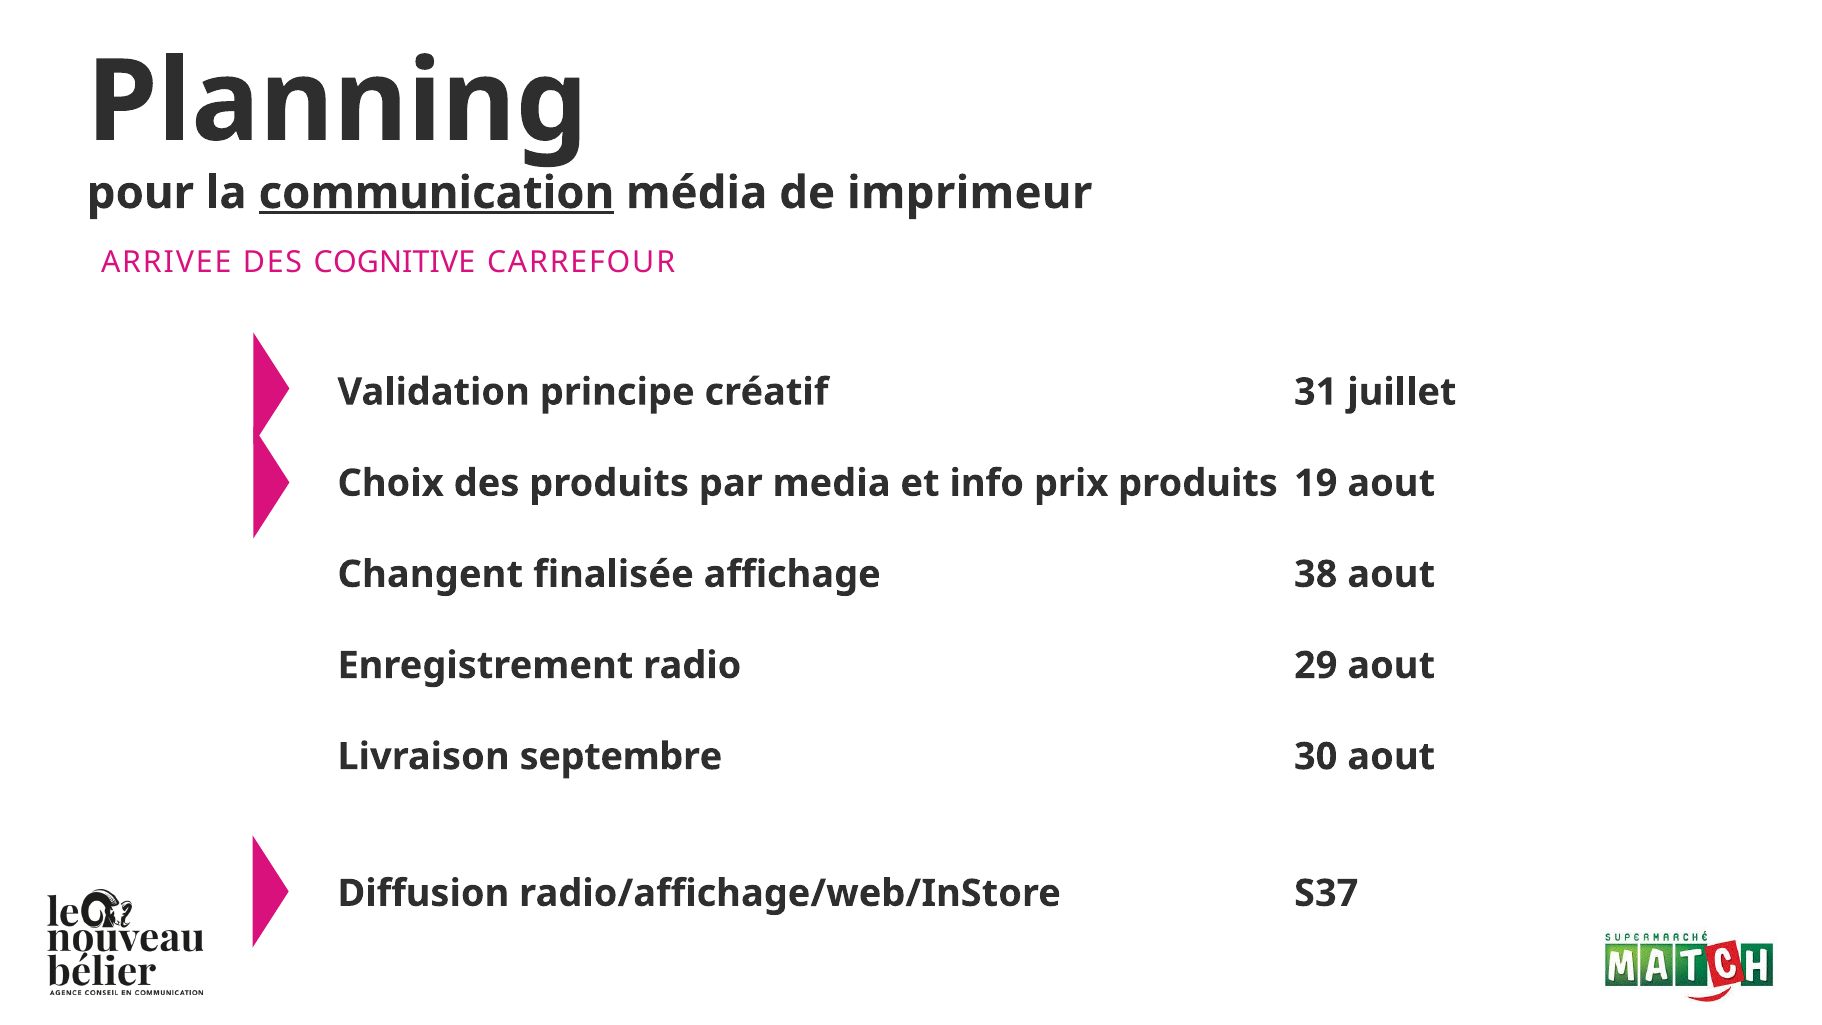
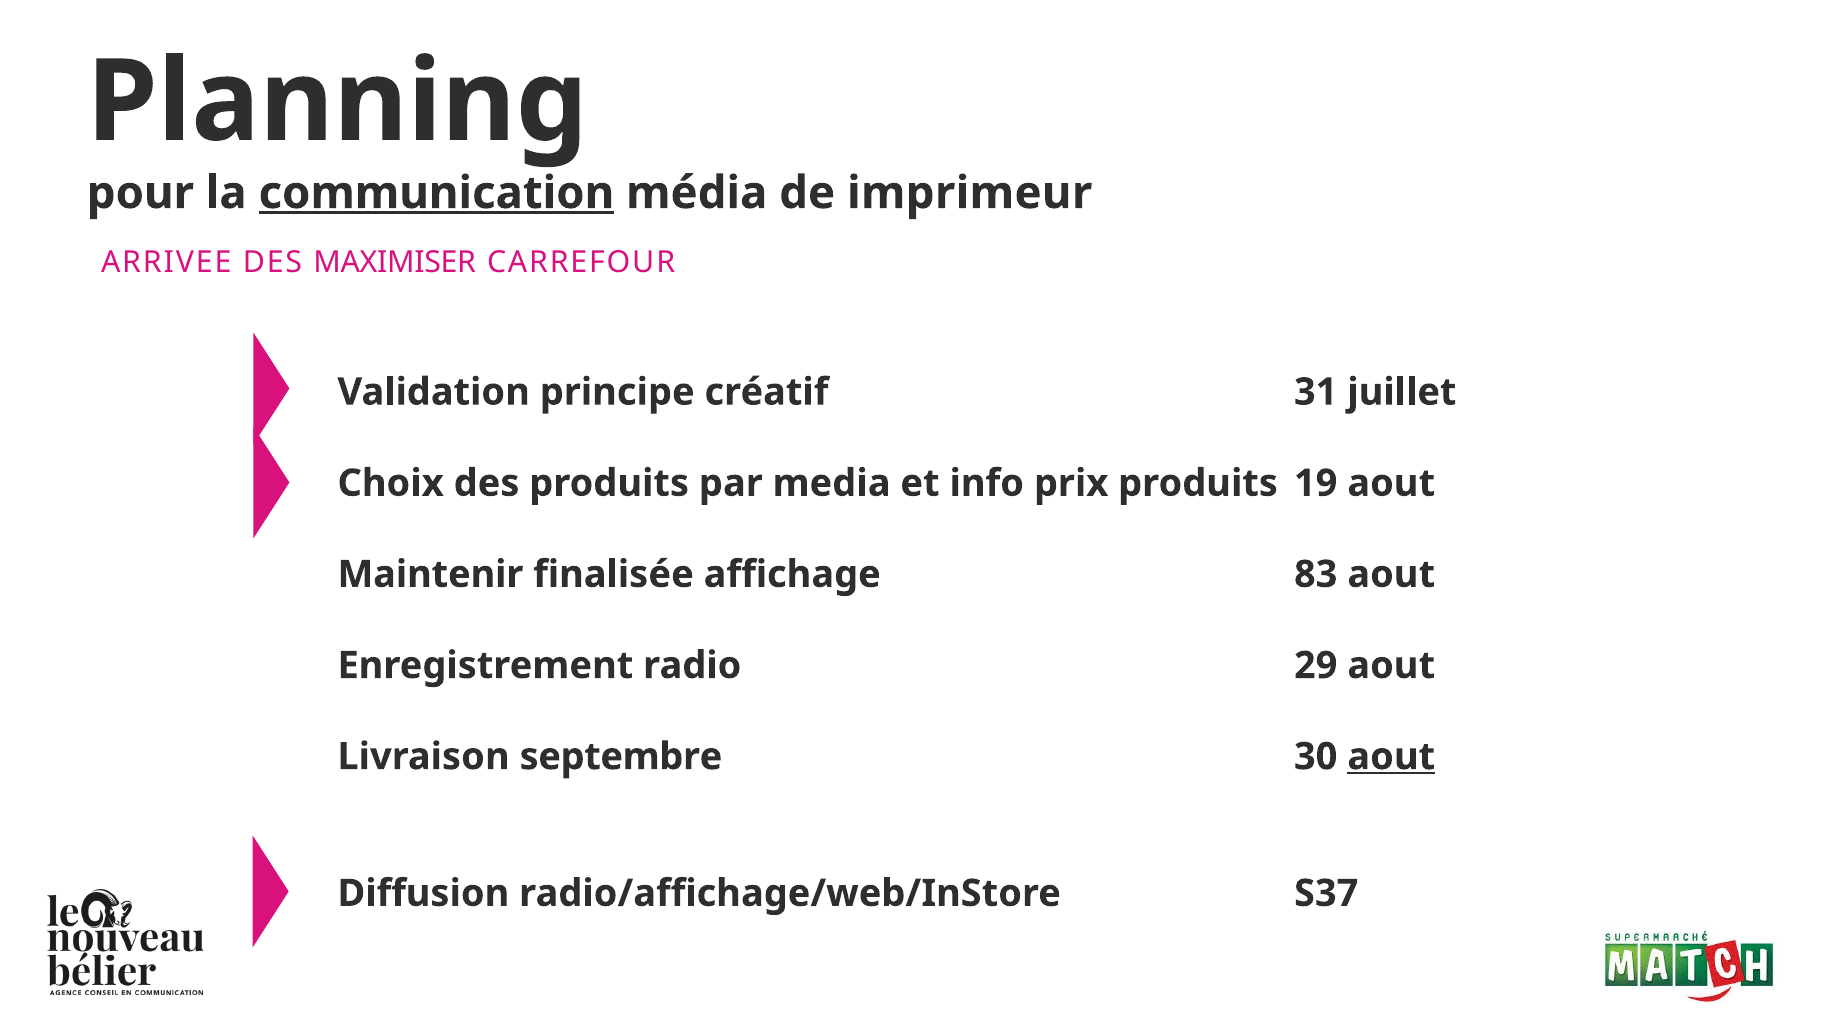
COGNITIVE: COGNITIVE -> MAXIMISER
Changent at (430, 574): Changent -> Maintenir
38: 38 -> 83
aout at (1391, 757) underline: none -> present
